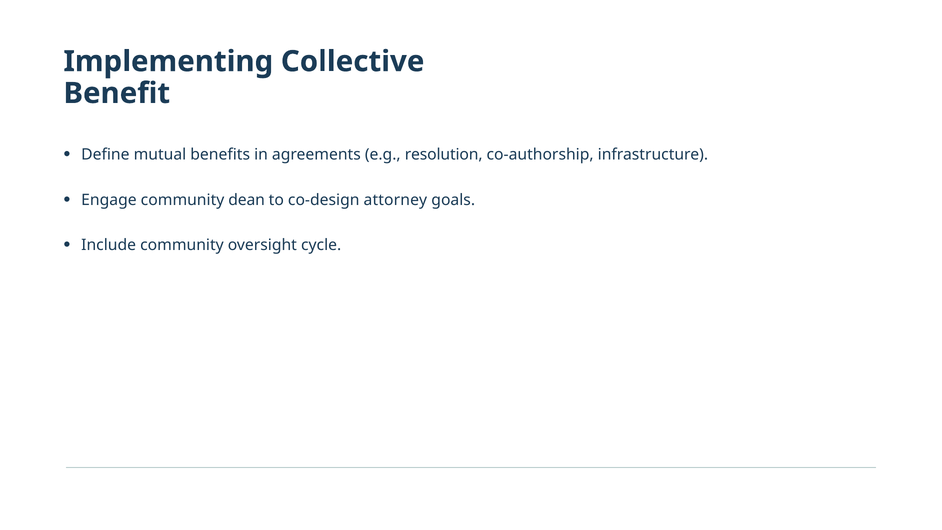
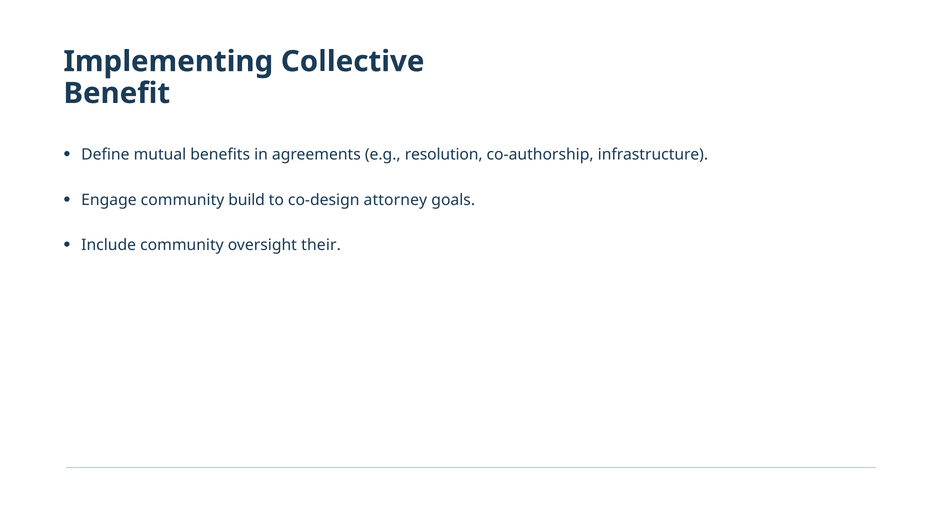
dean: dean -> build
cycle: cycle -> their
